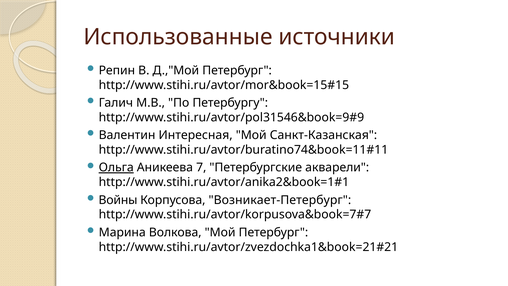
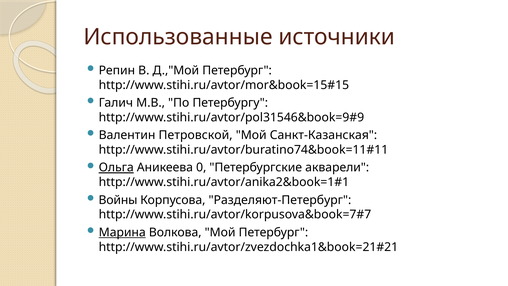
Интересная: Интересная -> Петровской
7: 7 -> 0
Возникает-Петербург: Возникает-Петербург -> Разделяют-Петербург
Марина underline: none -> present
